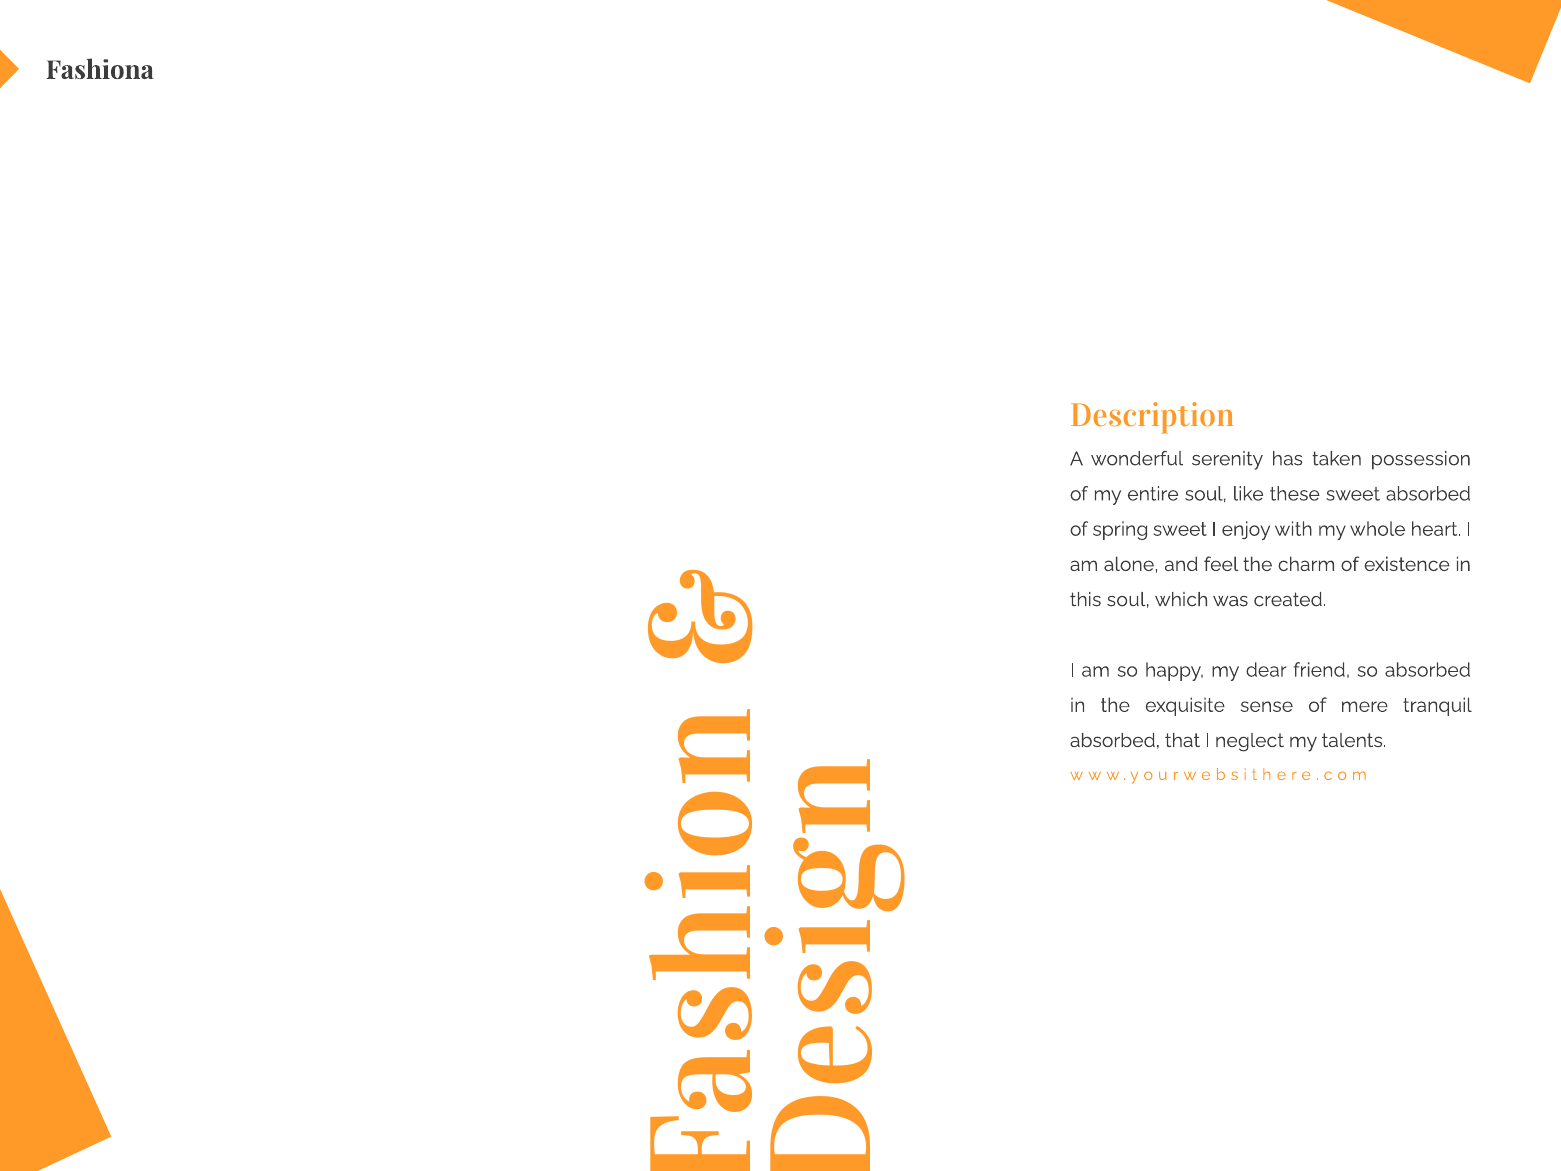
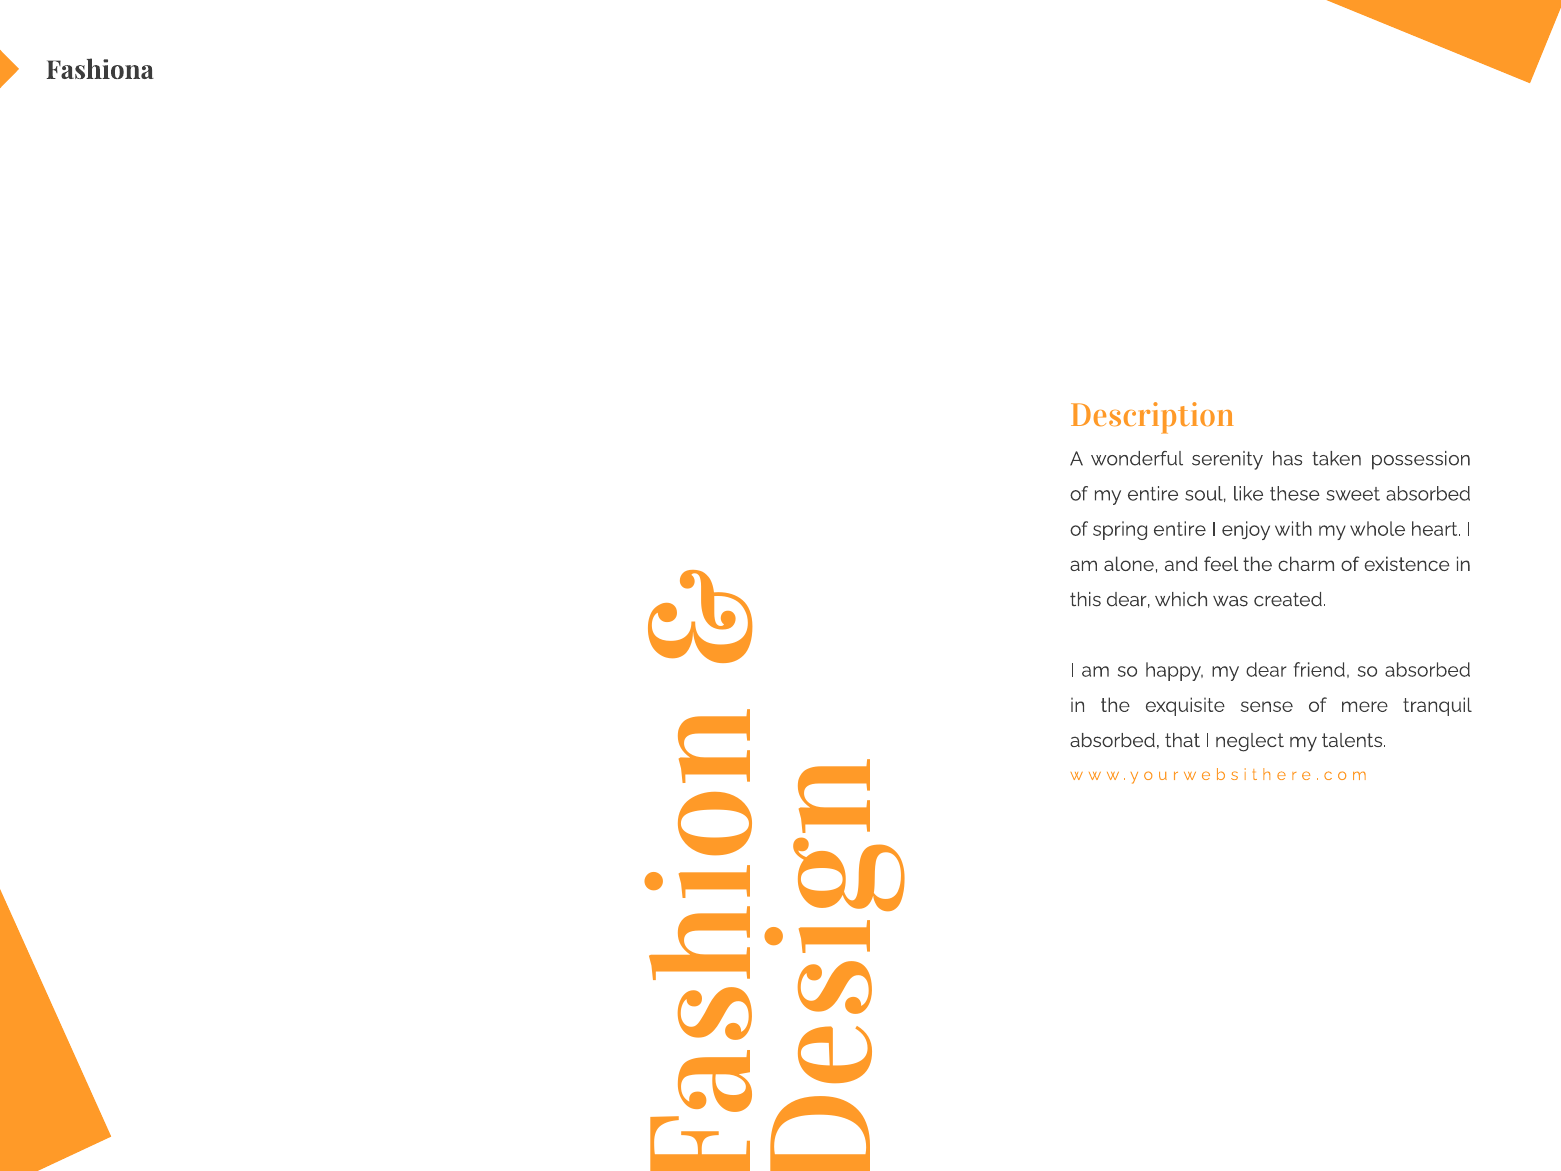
spring sweet: sweet -> entire
this soul: soul -> dear
